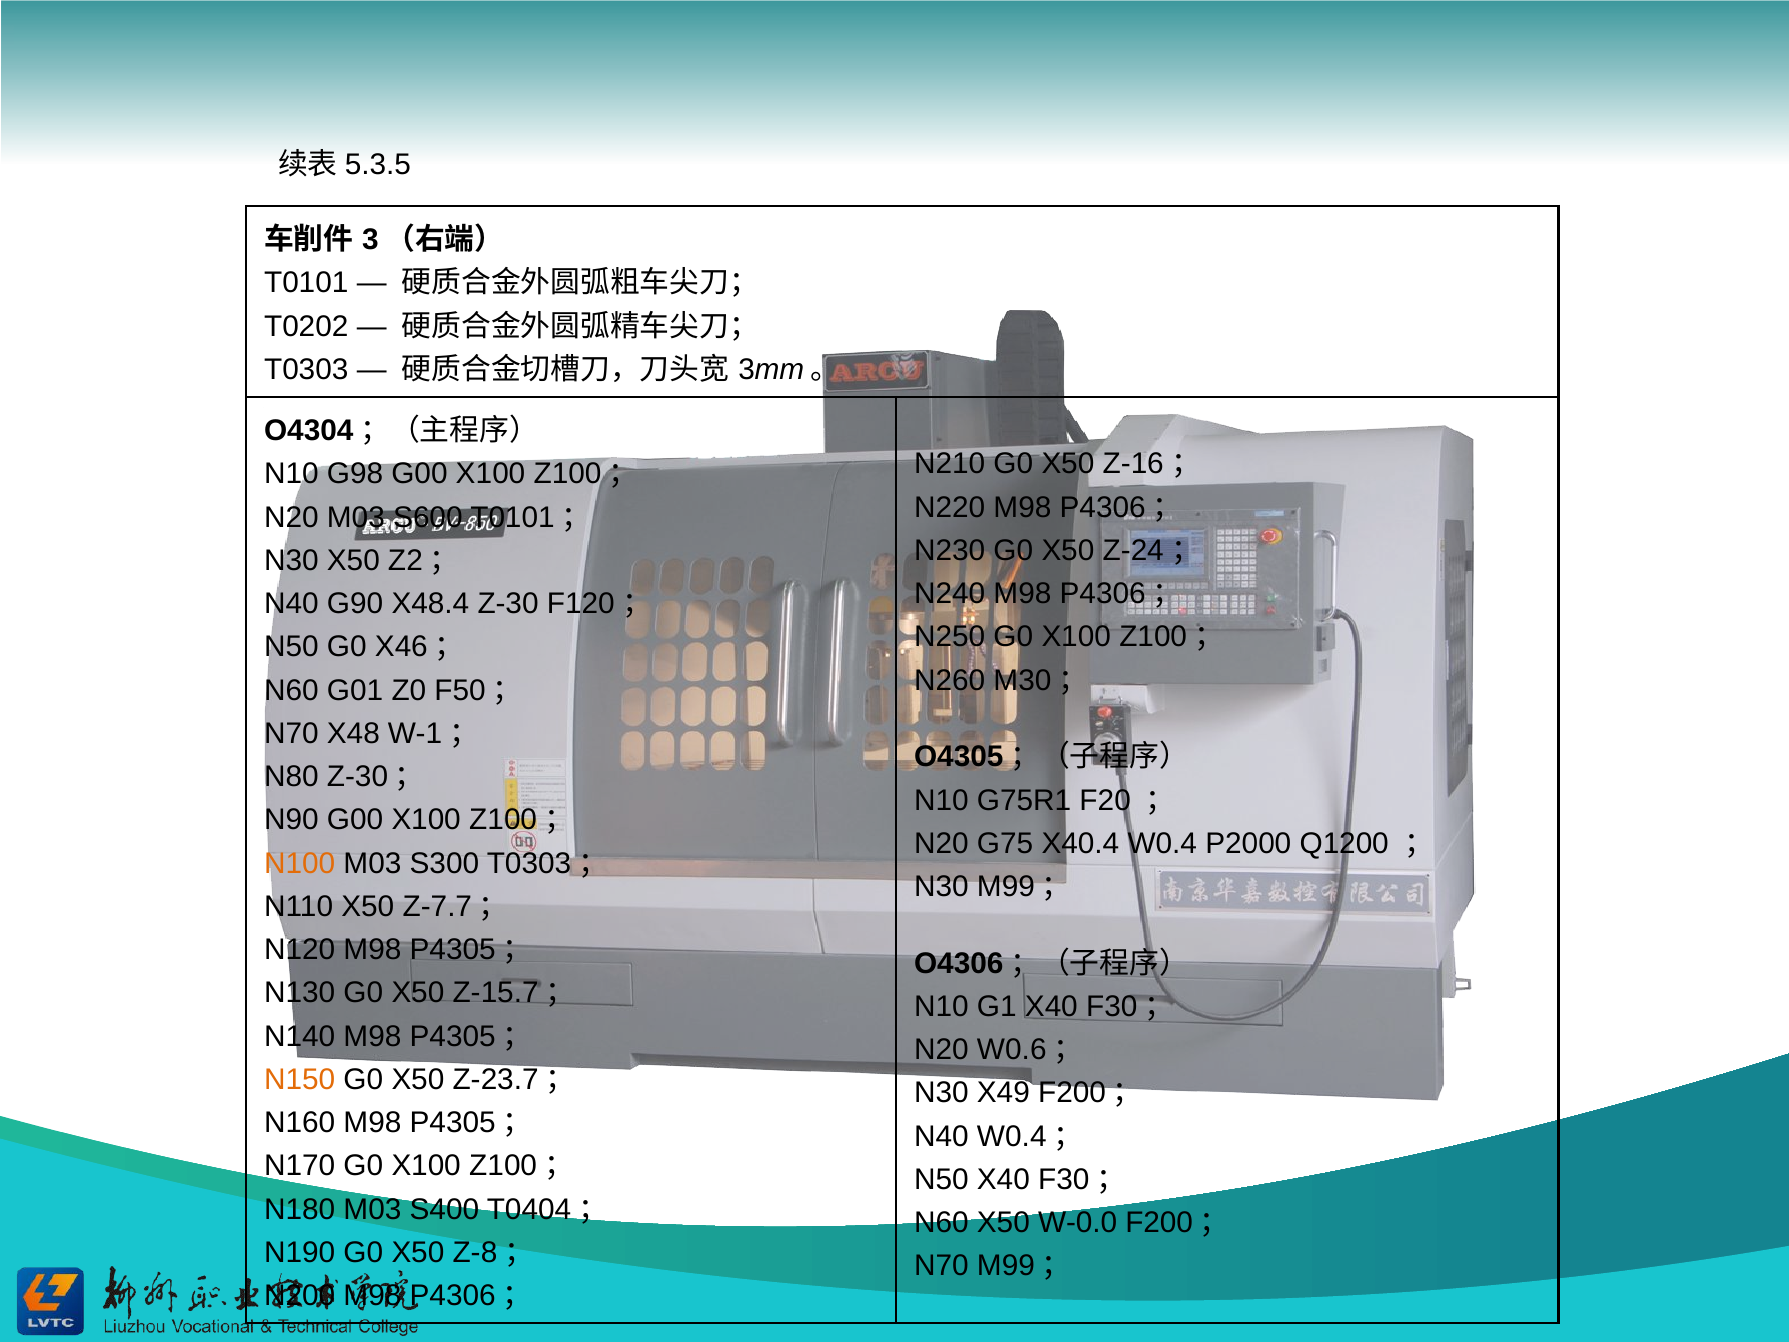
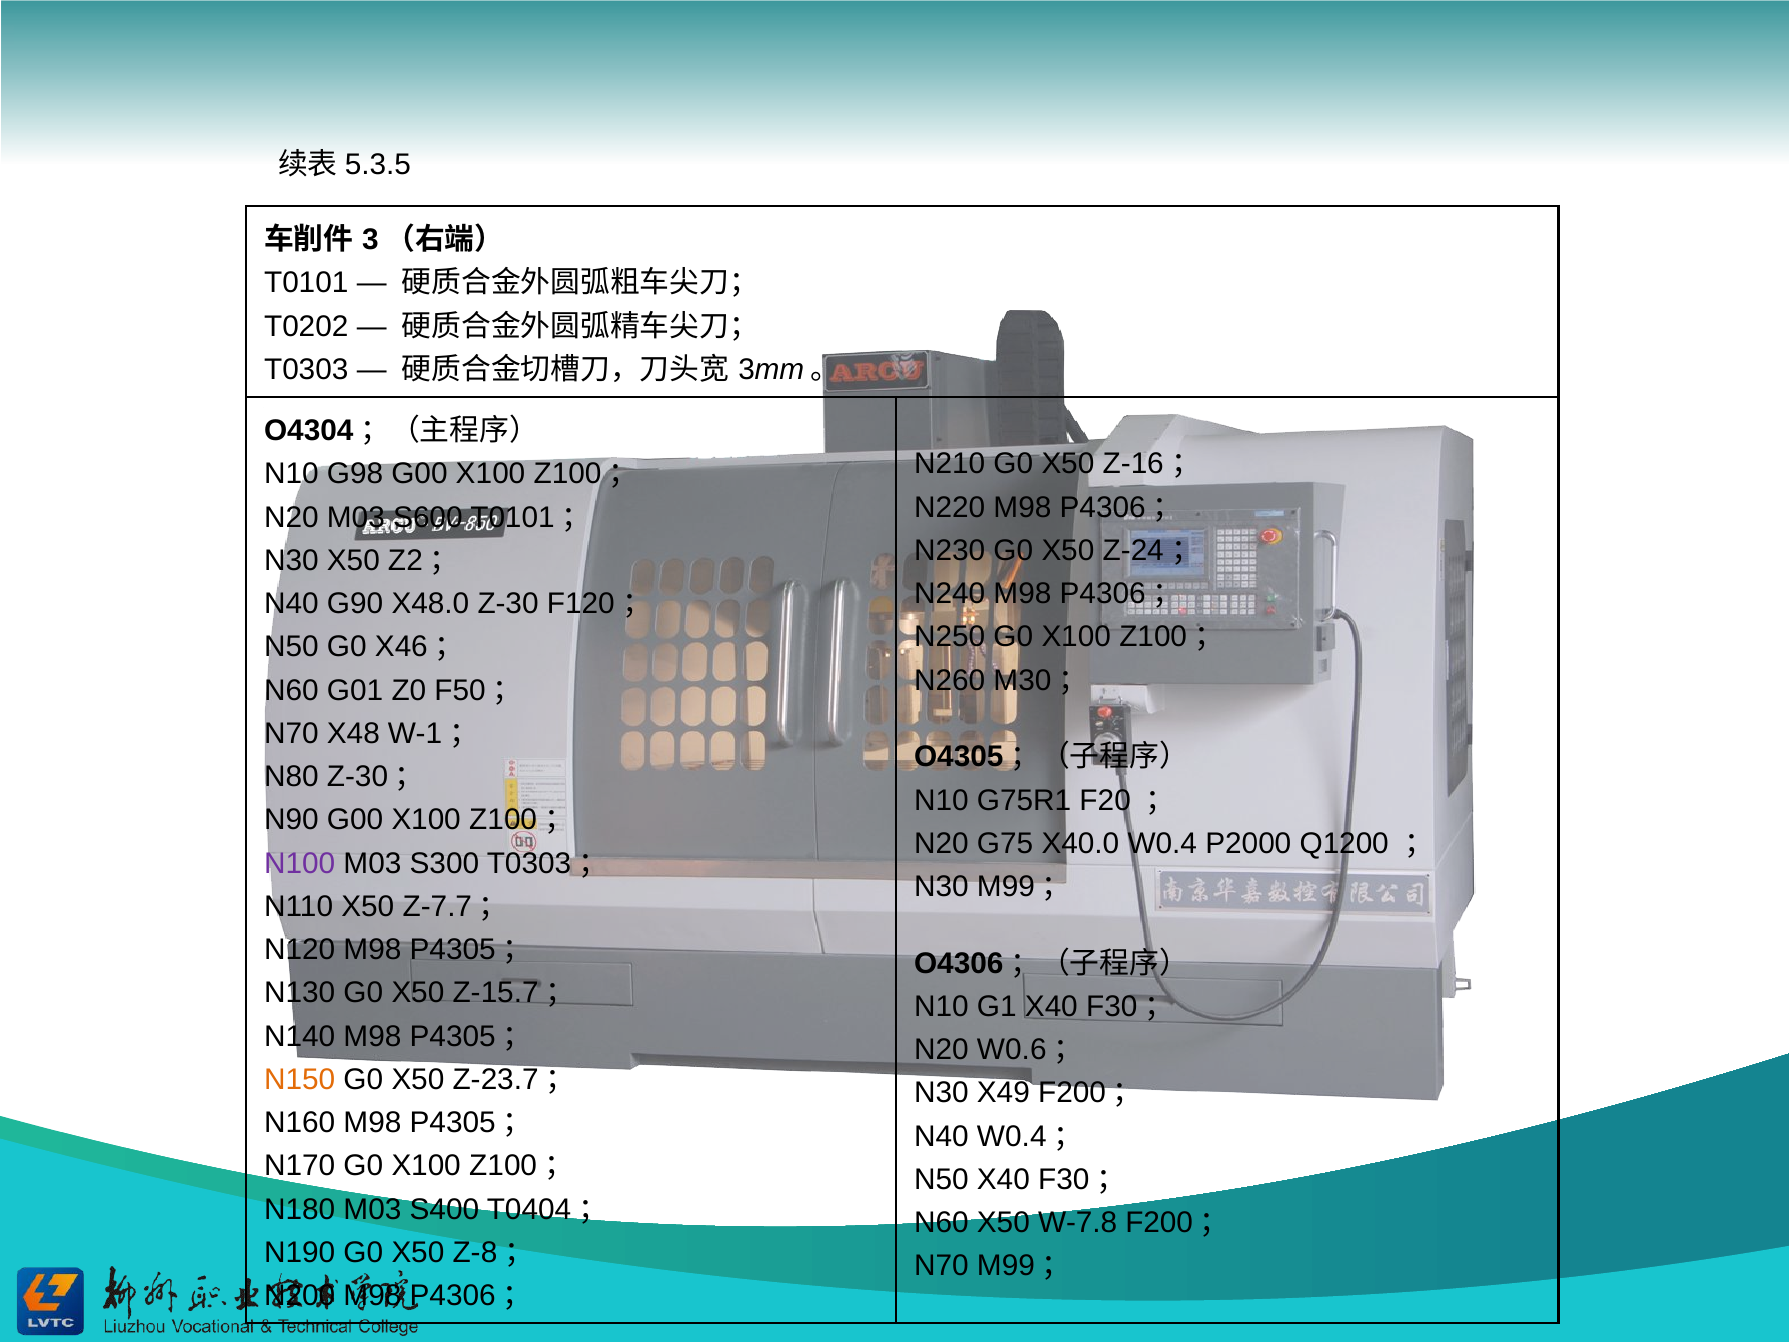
X48.4: X48.4 -> X48.0
X40.4: X40.4 -> X40.0
N100 colour: orange -> purple
W-0.0: W-0.0 -> W-7.8
